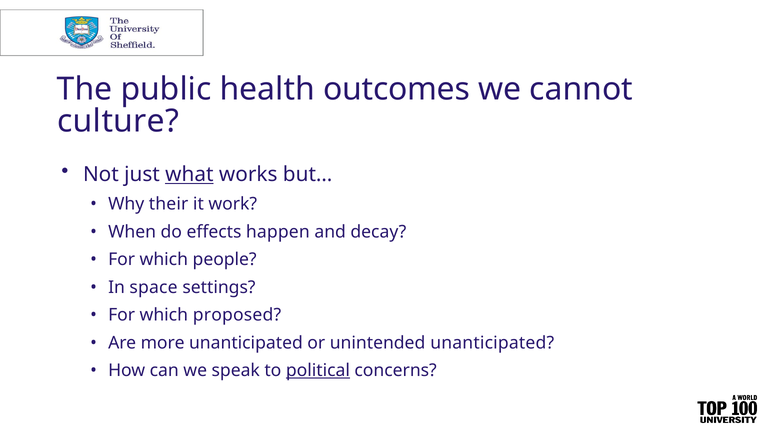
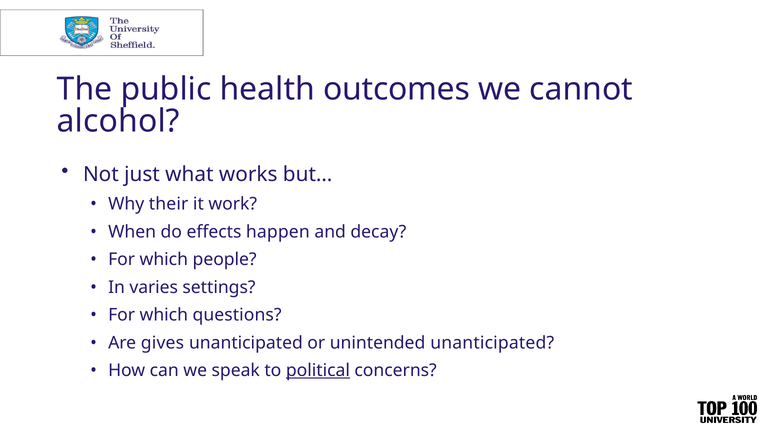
culture: culture -> alcohol
what underline: present -> none
space: space -> varies
proposed: proposed -> questions
more: more -> gives
